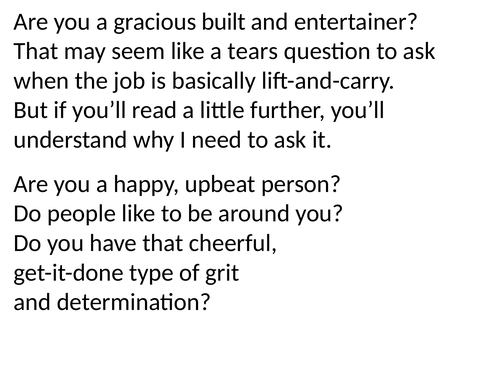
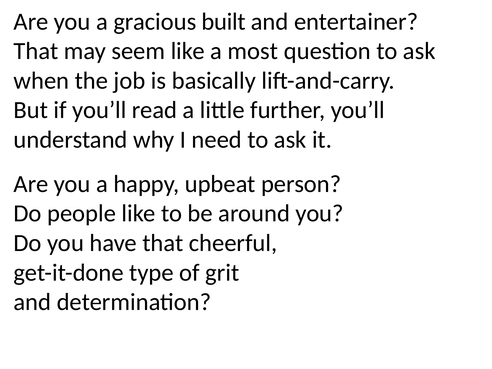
tears: tears -> most
